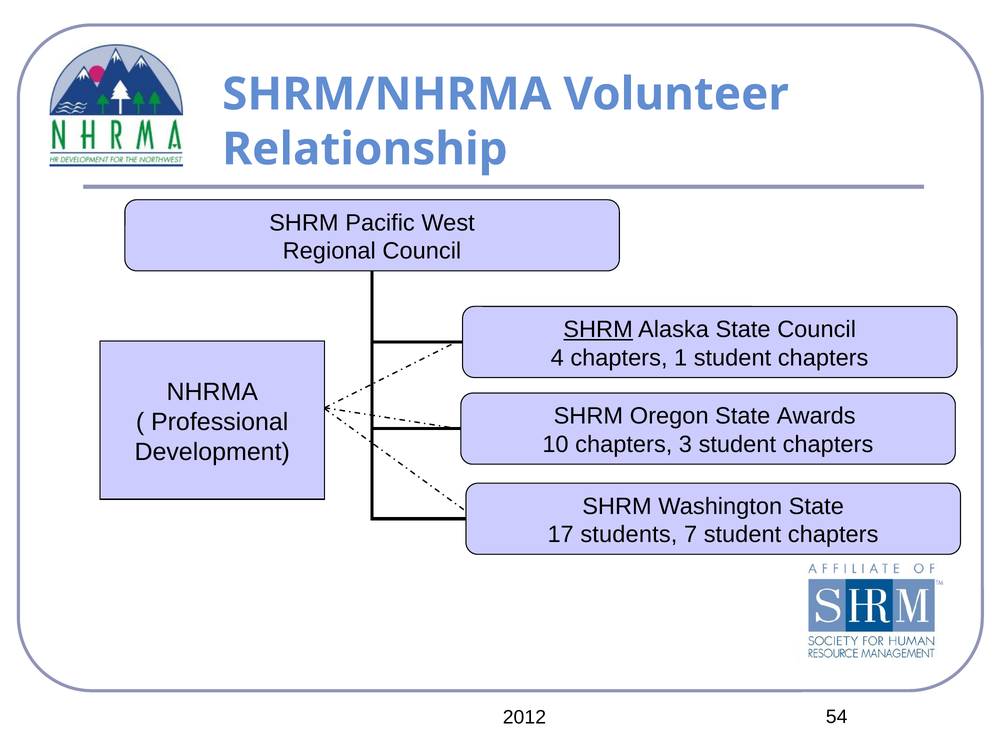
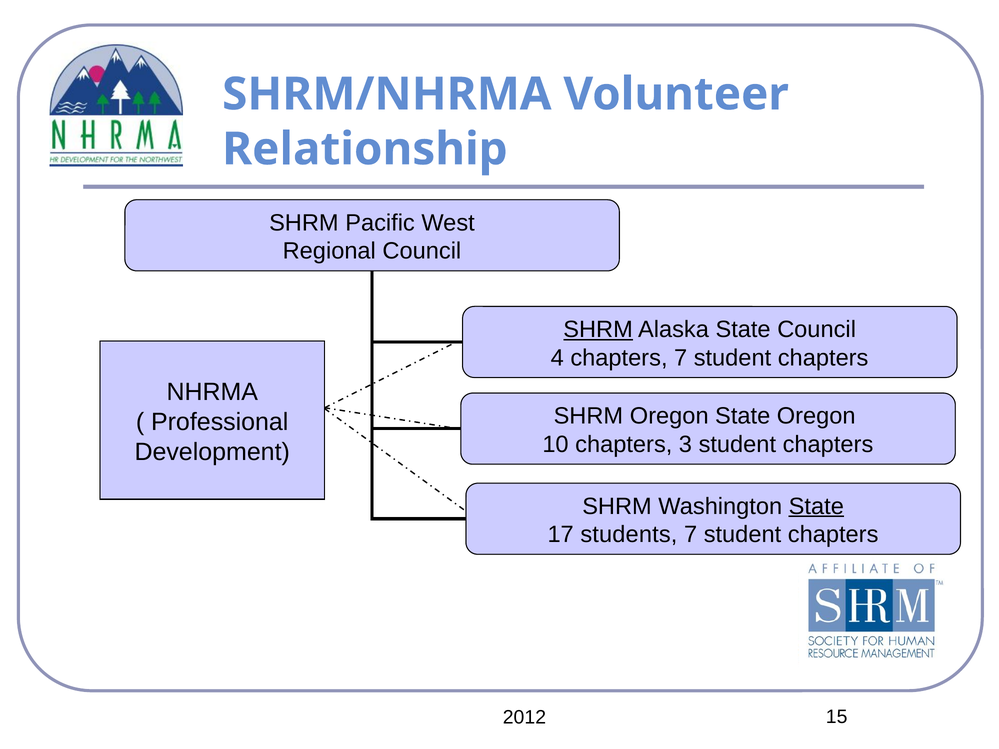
chapters 1: 1 -> 7
State Awards: Awards -> Oregon
State at (816, 506) underline: none -> present
54: 54 -> 15
